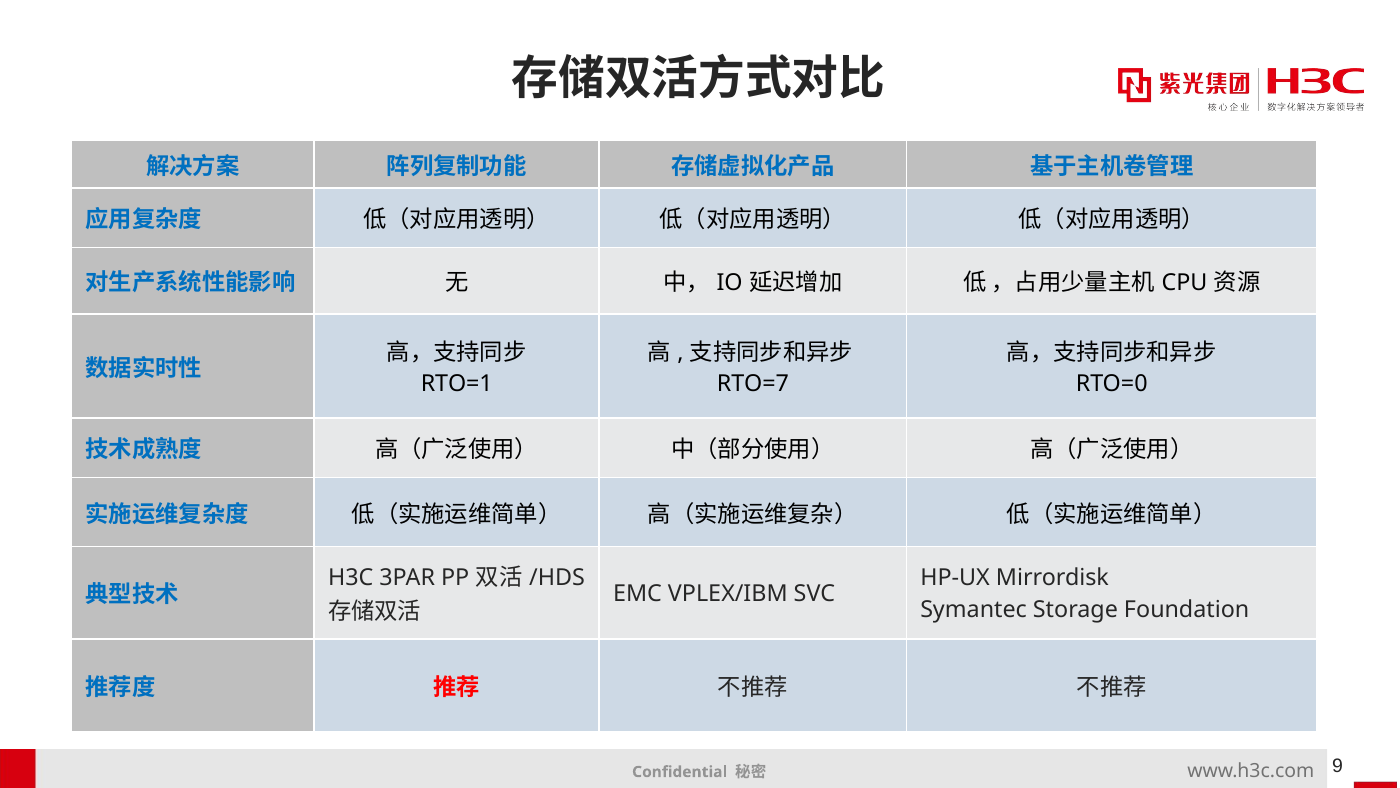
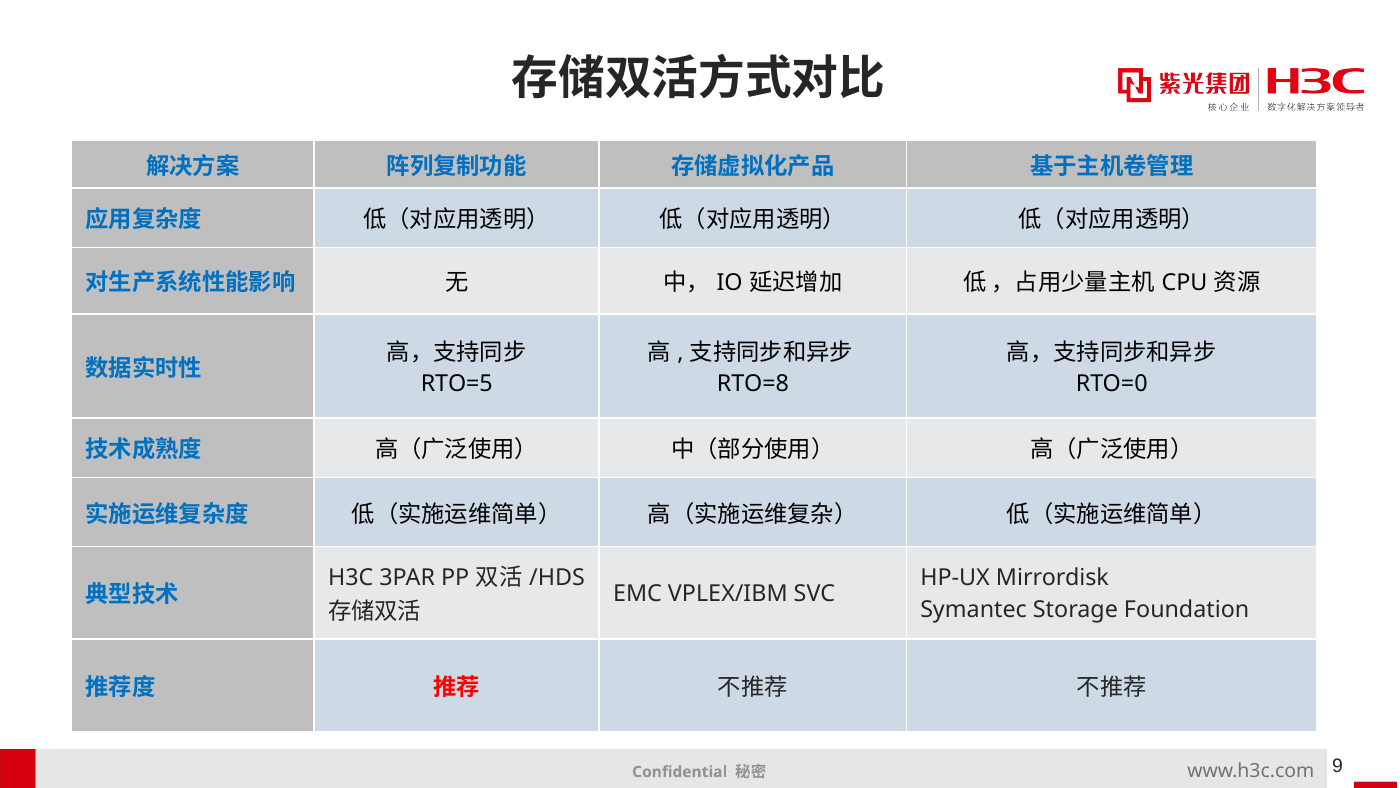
RTO=1: RTO=1 -> RTO=5
RTO=7: RTO=7 -> RTO=8
